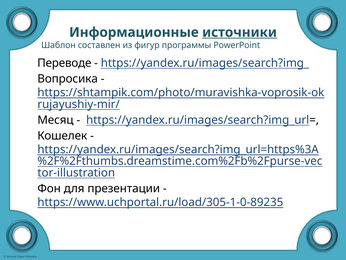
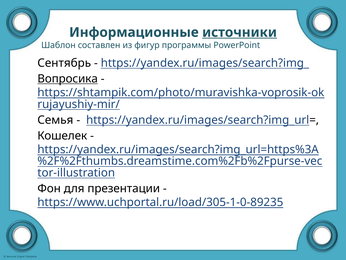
Переводе: Переводе -> Сентябрь
Вопросика underline: none -> present
Месяц: Месяц -> Семья
